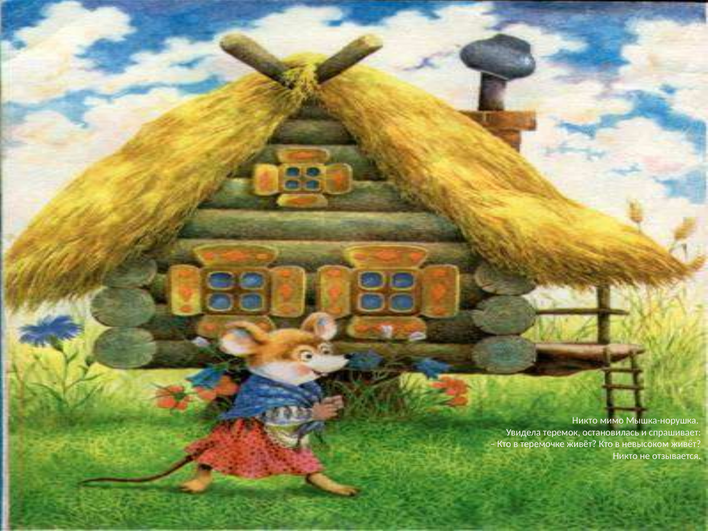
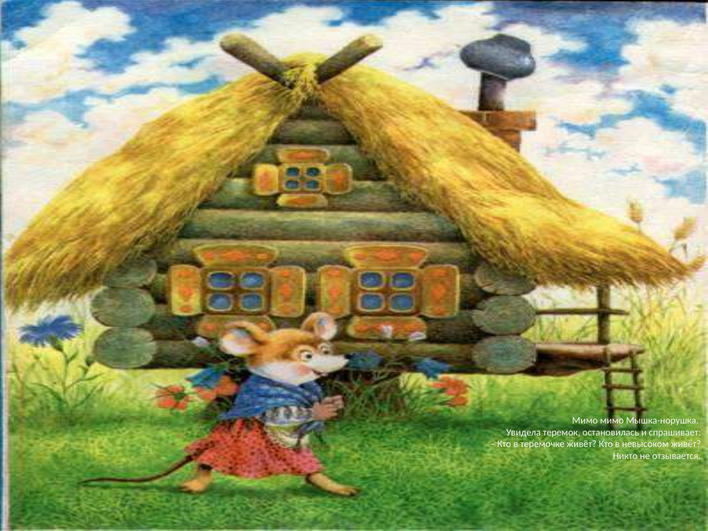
Никто at (585, 421): Никто -> Мимо
